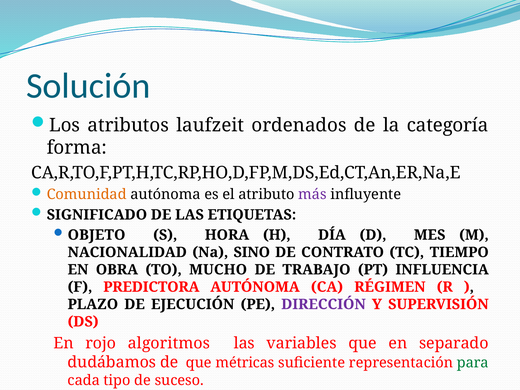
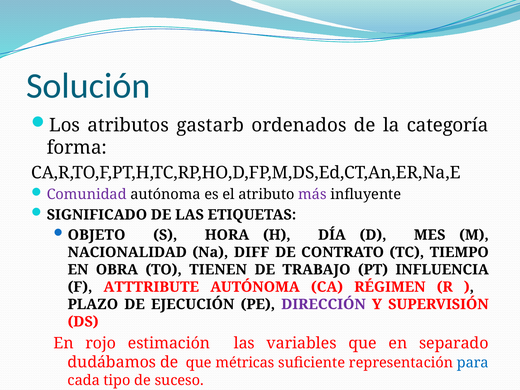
laufzeit: laufzeit -> gastarb
Comunidad colour: orange -> purple
SINO: SINO -> DIFF
MUCHO: MUCHO -> TIENEN
PREDICTORA: PREDICTORA -> ATTTRIBUTE
algoritmos: algoritmos -> estimación
para colour: green -> blue
